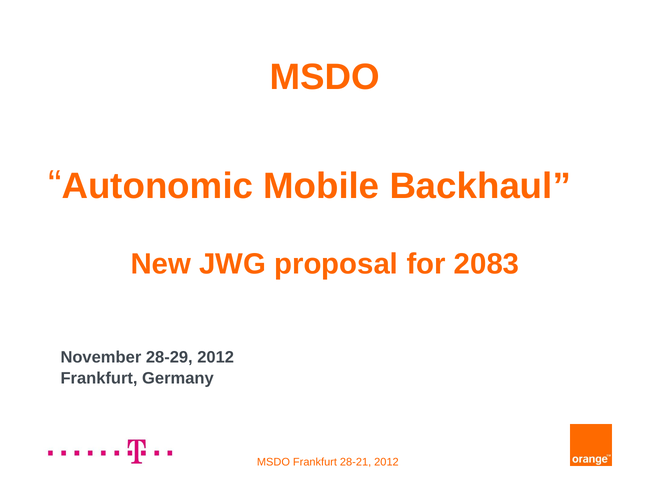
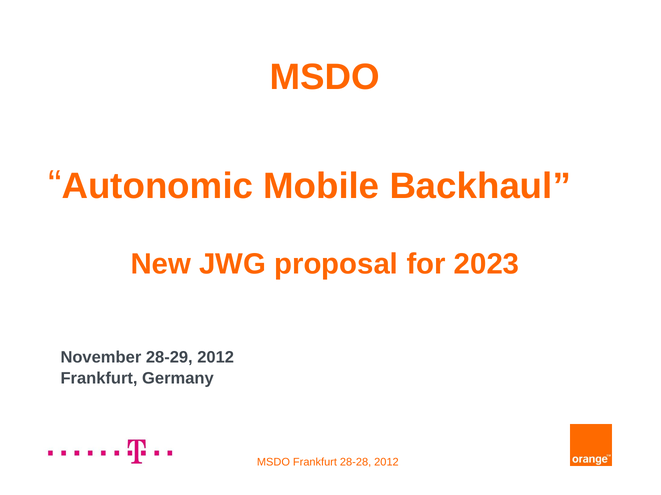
2083: 2083 -> 2023
28-21: 28-21 -> 28-28
